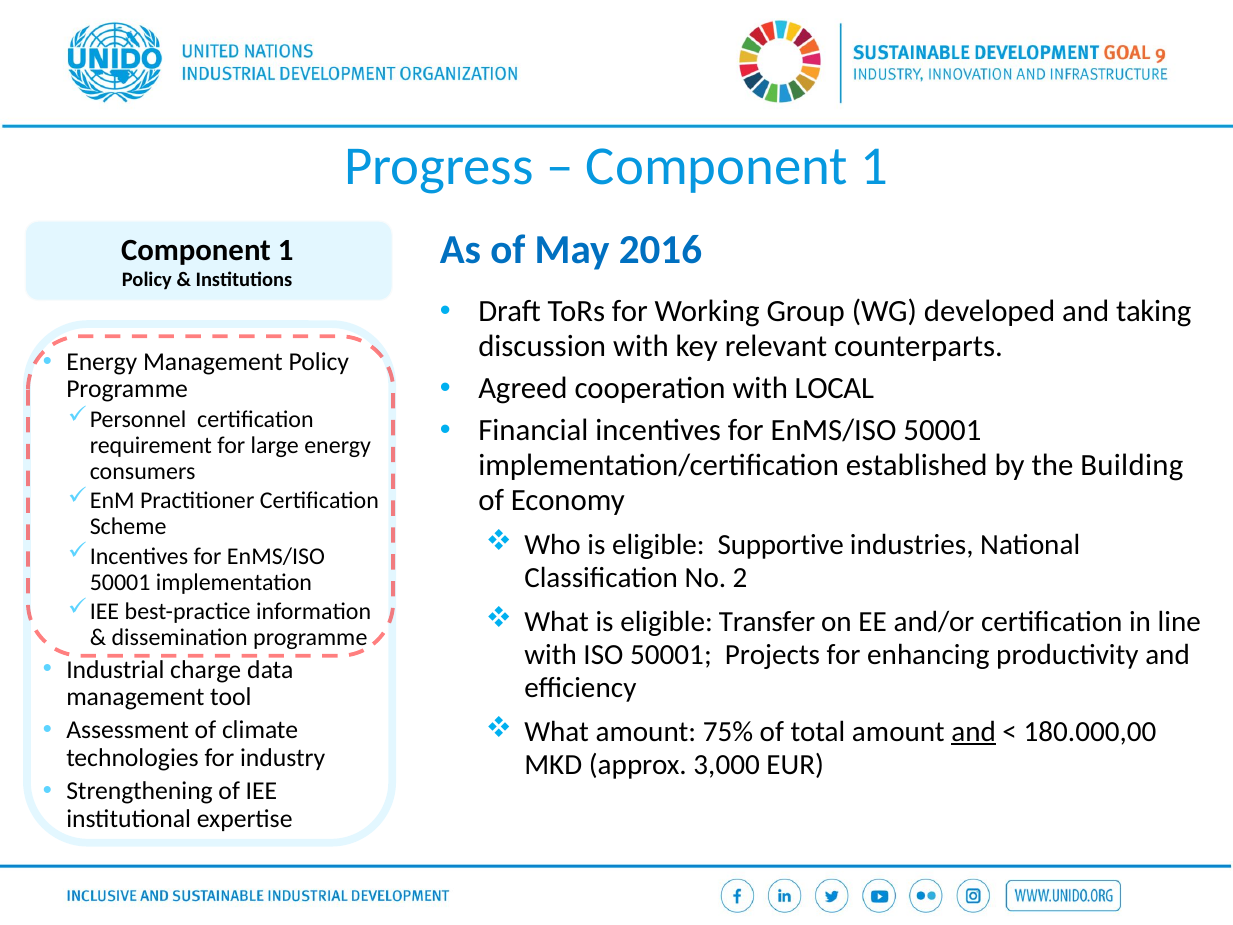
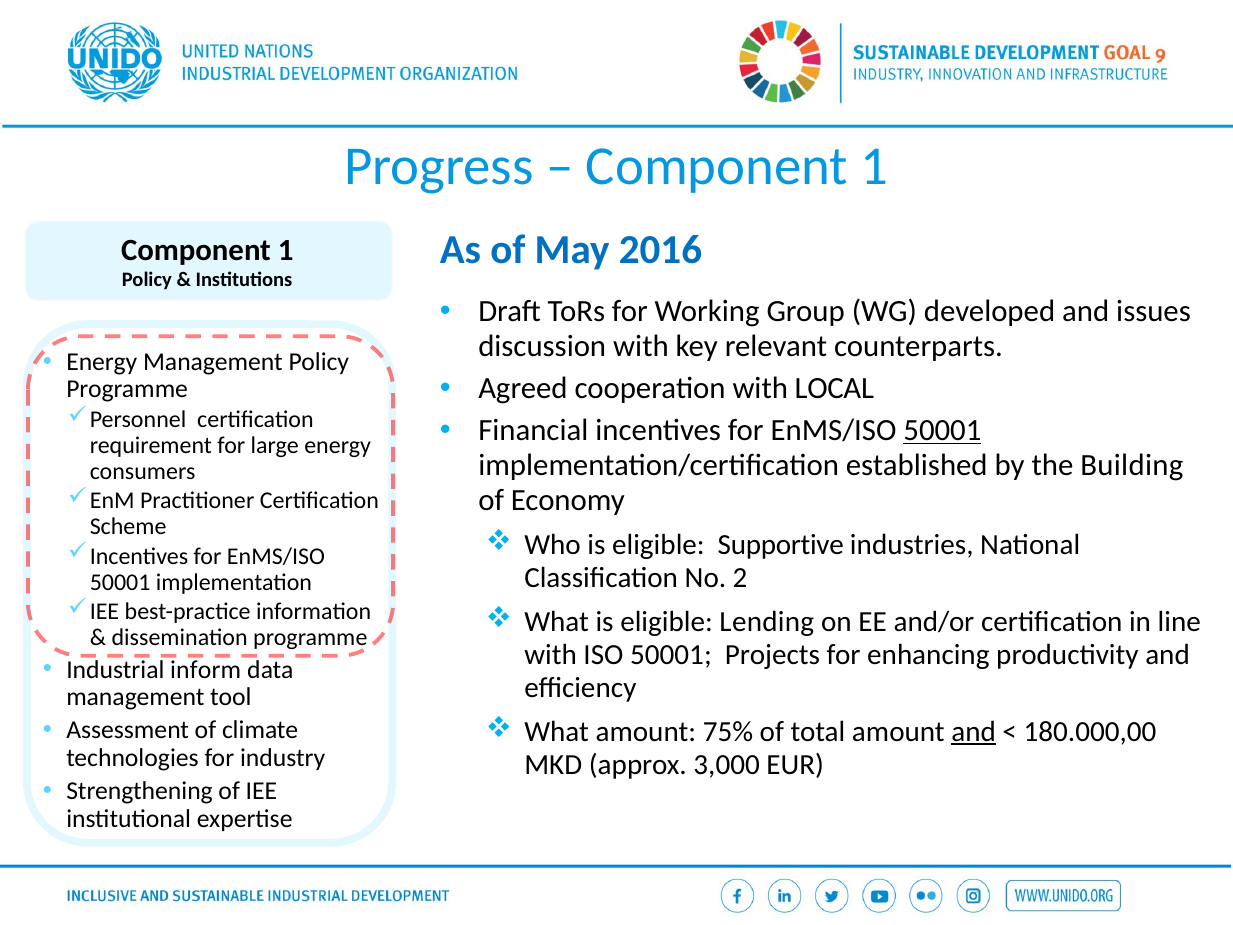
taking: taking -> issues
50001 at (942, 430) underline: none -> present
Transfer: Transfer -> Lending
charge: charge -> inform
